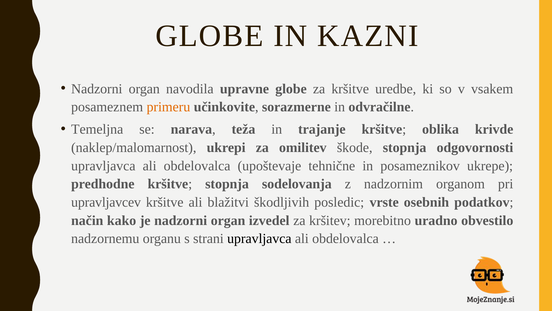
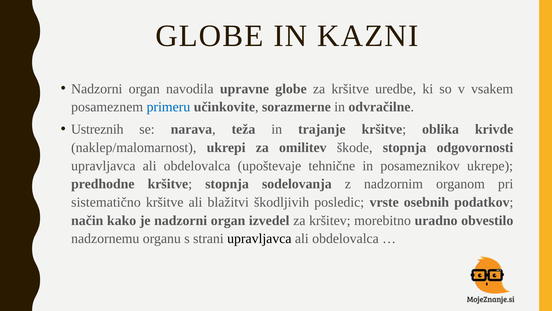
primeru colour: orange -> blue
Temeljna: Temeljna -> Ustreznih
upravljavcev: upravljavcev -> sistematično
